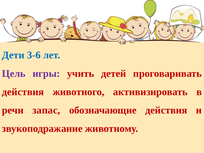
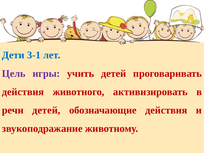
3-6: 3-6 -> 3-1
речи запас: запас -> детей
